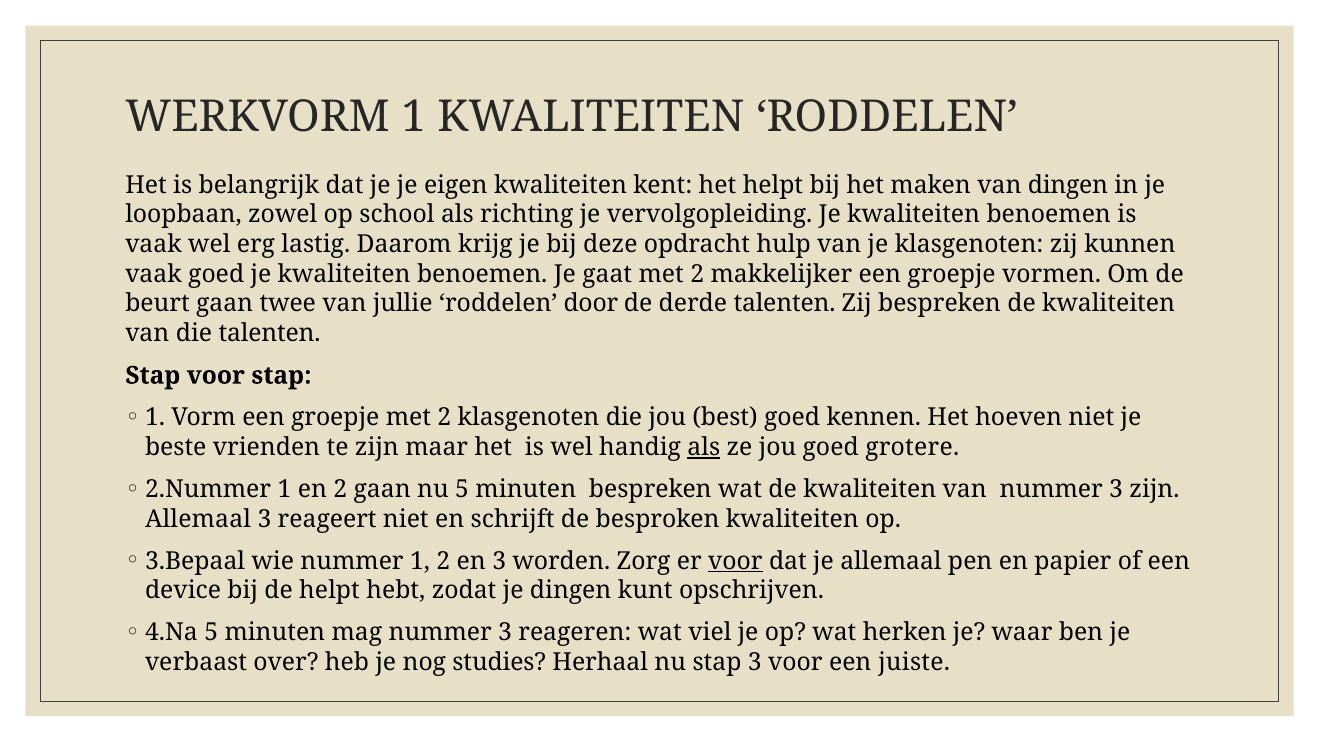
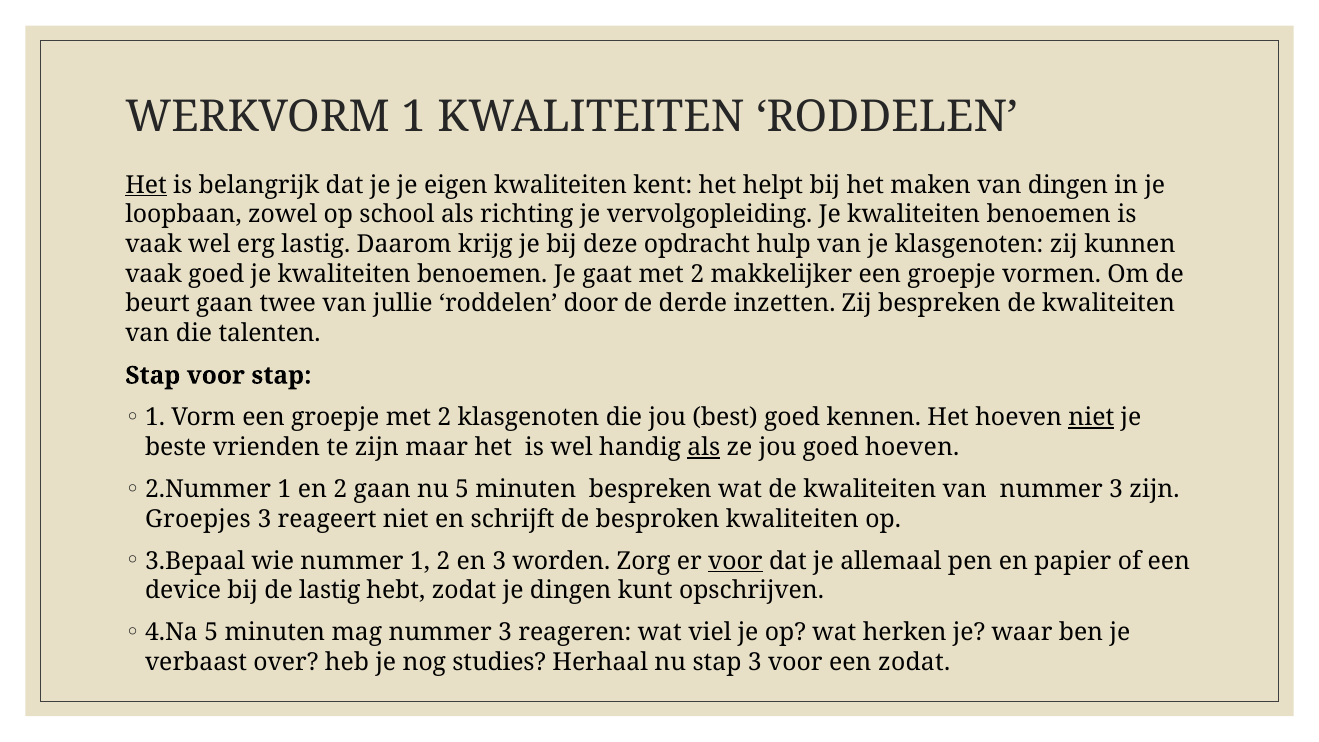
Het at (146, 185) underline: none -> present
derde talenten: talenten -> inzetten
niet at (1091, 417) underline: none -> present
goed grotere: grotere -> hoeven
Allemaal at (198, 519): Allemaal -> Groepjes
de helpt: helpt -> lastig
een juiste: juiste -> zodat
